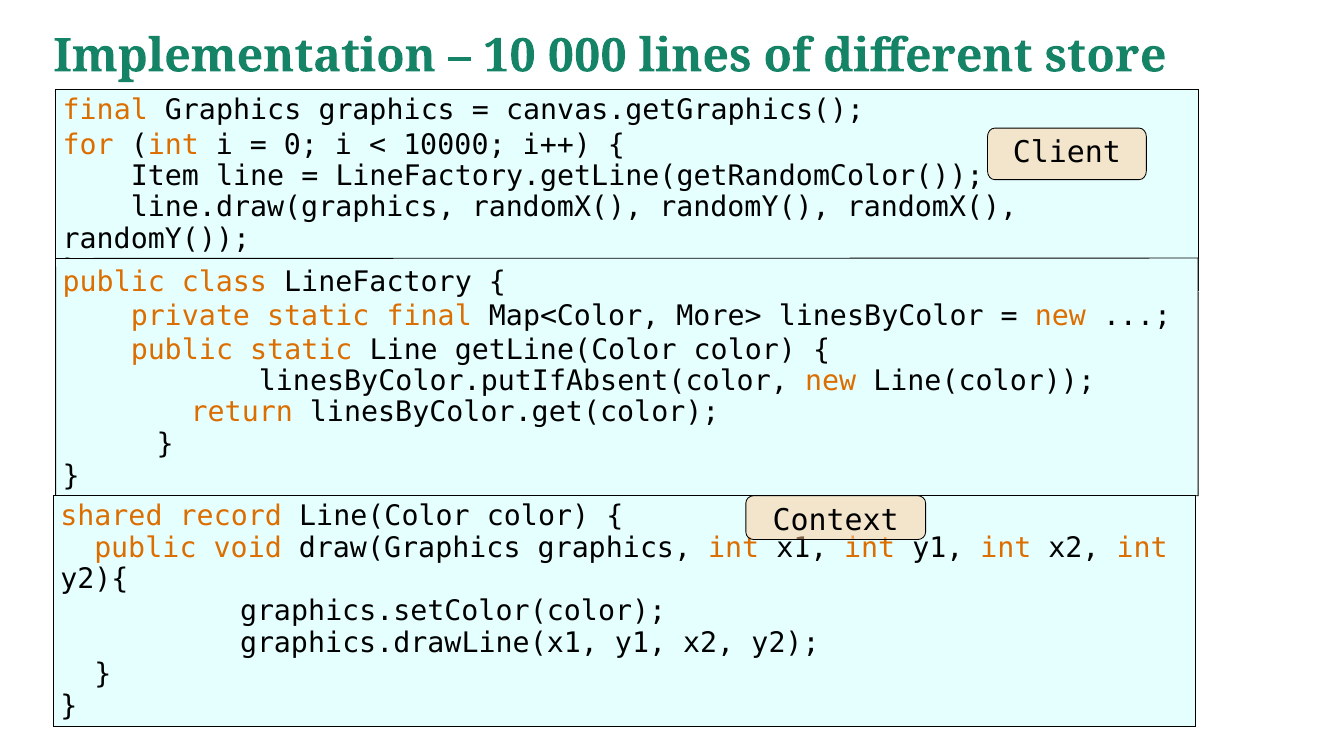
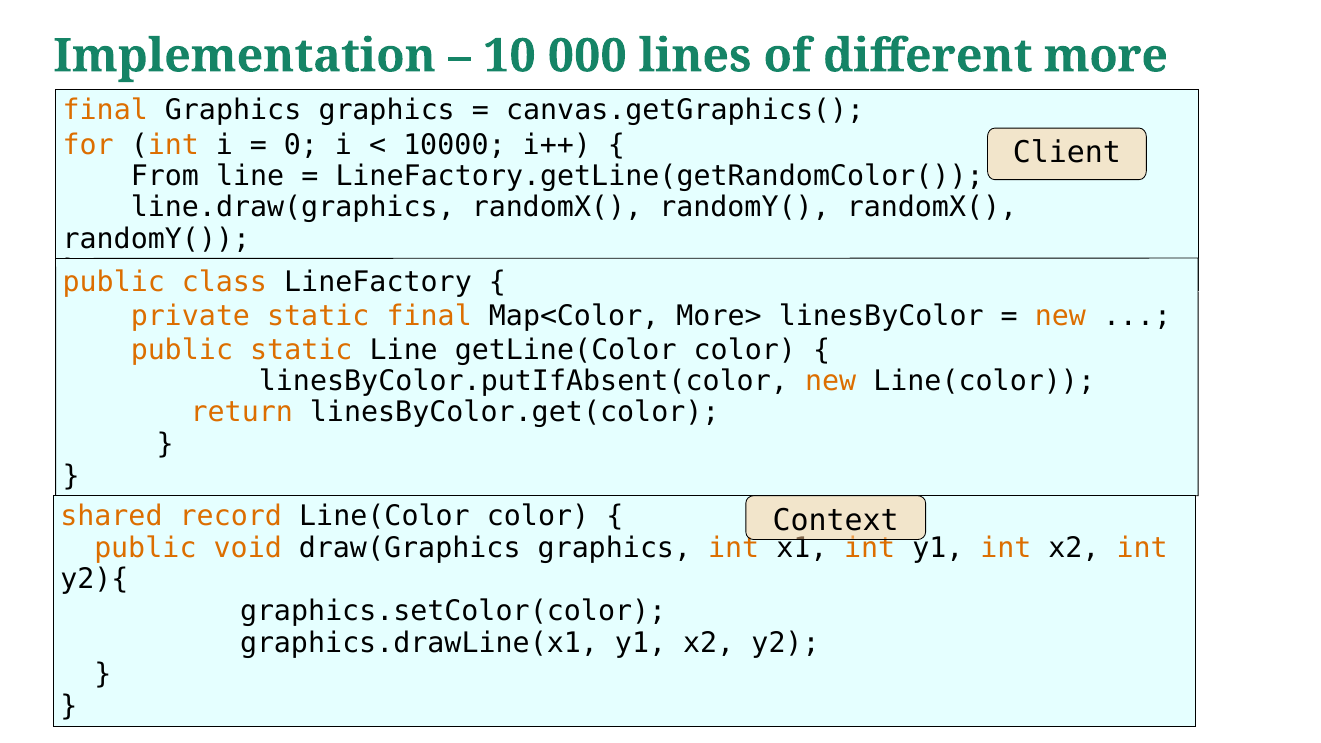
store: store -> more
Item: Item -> From
